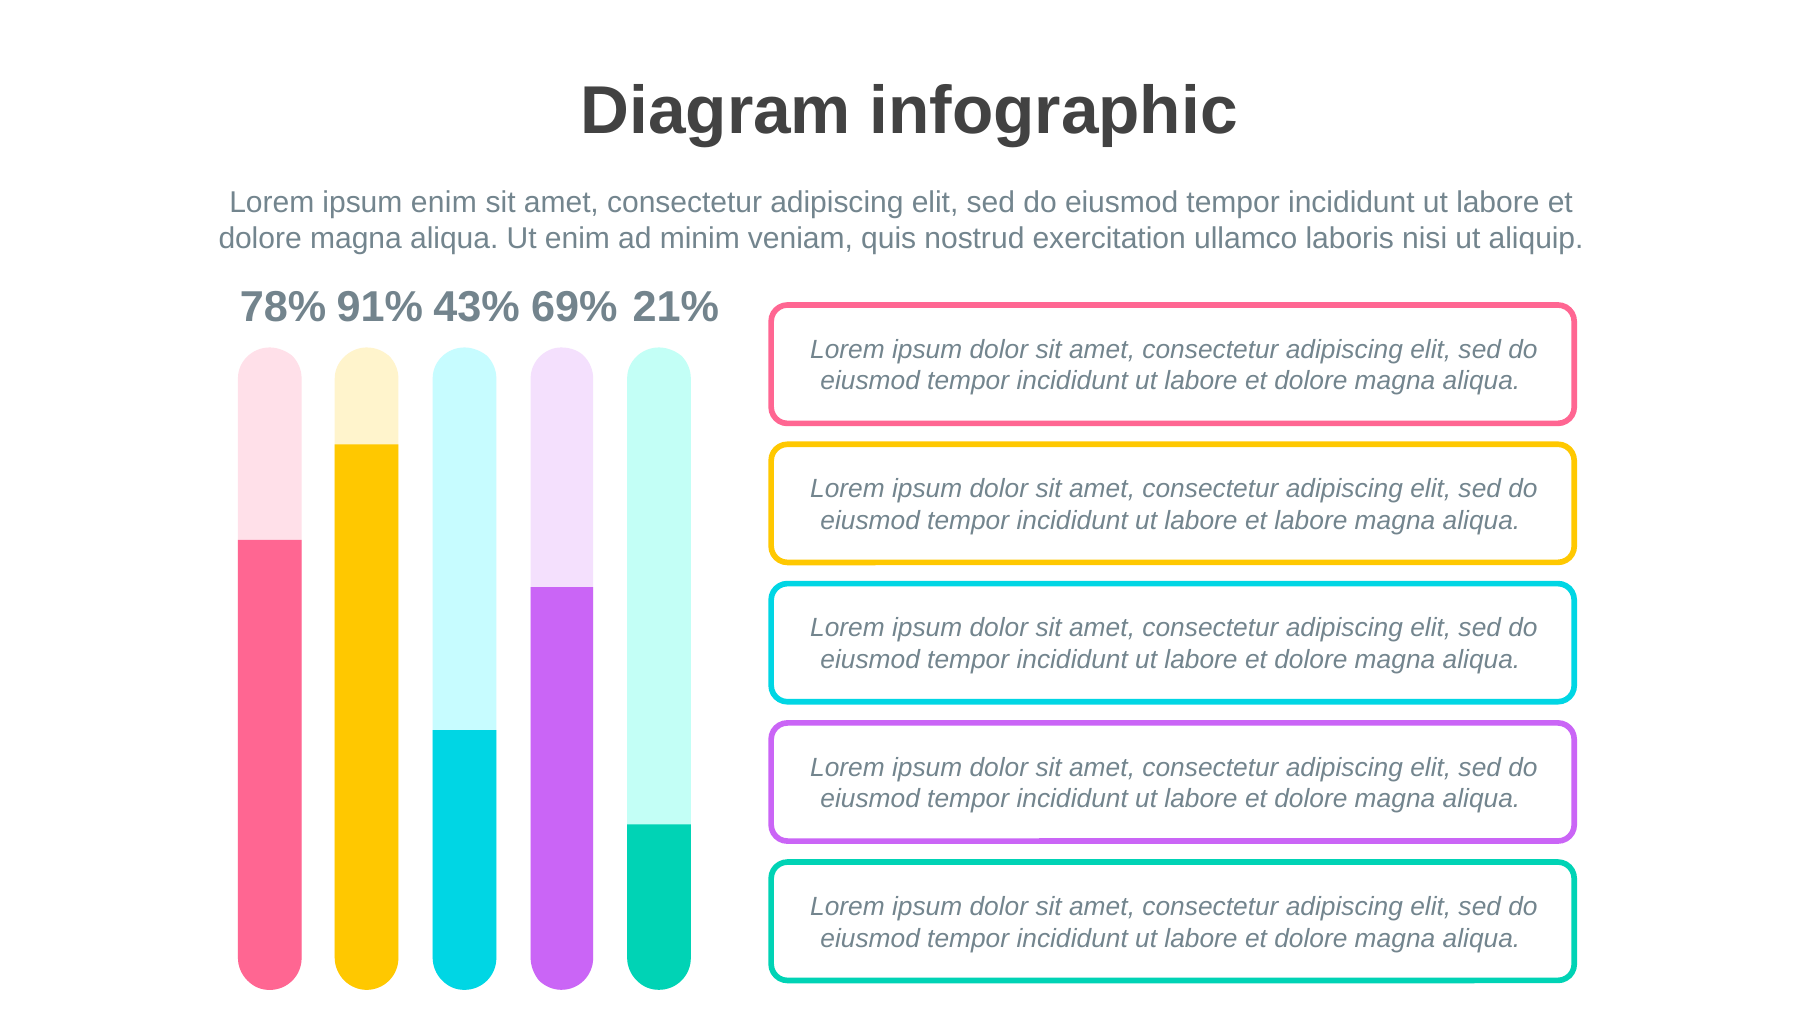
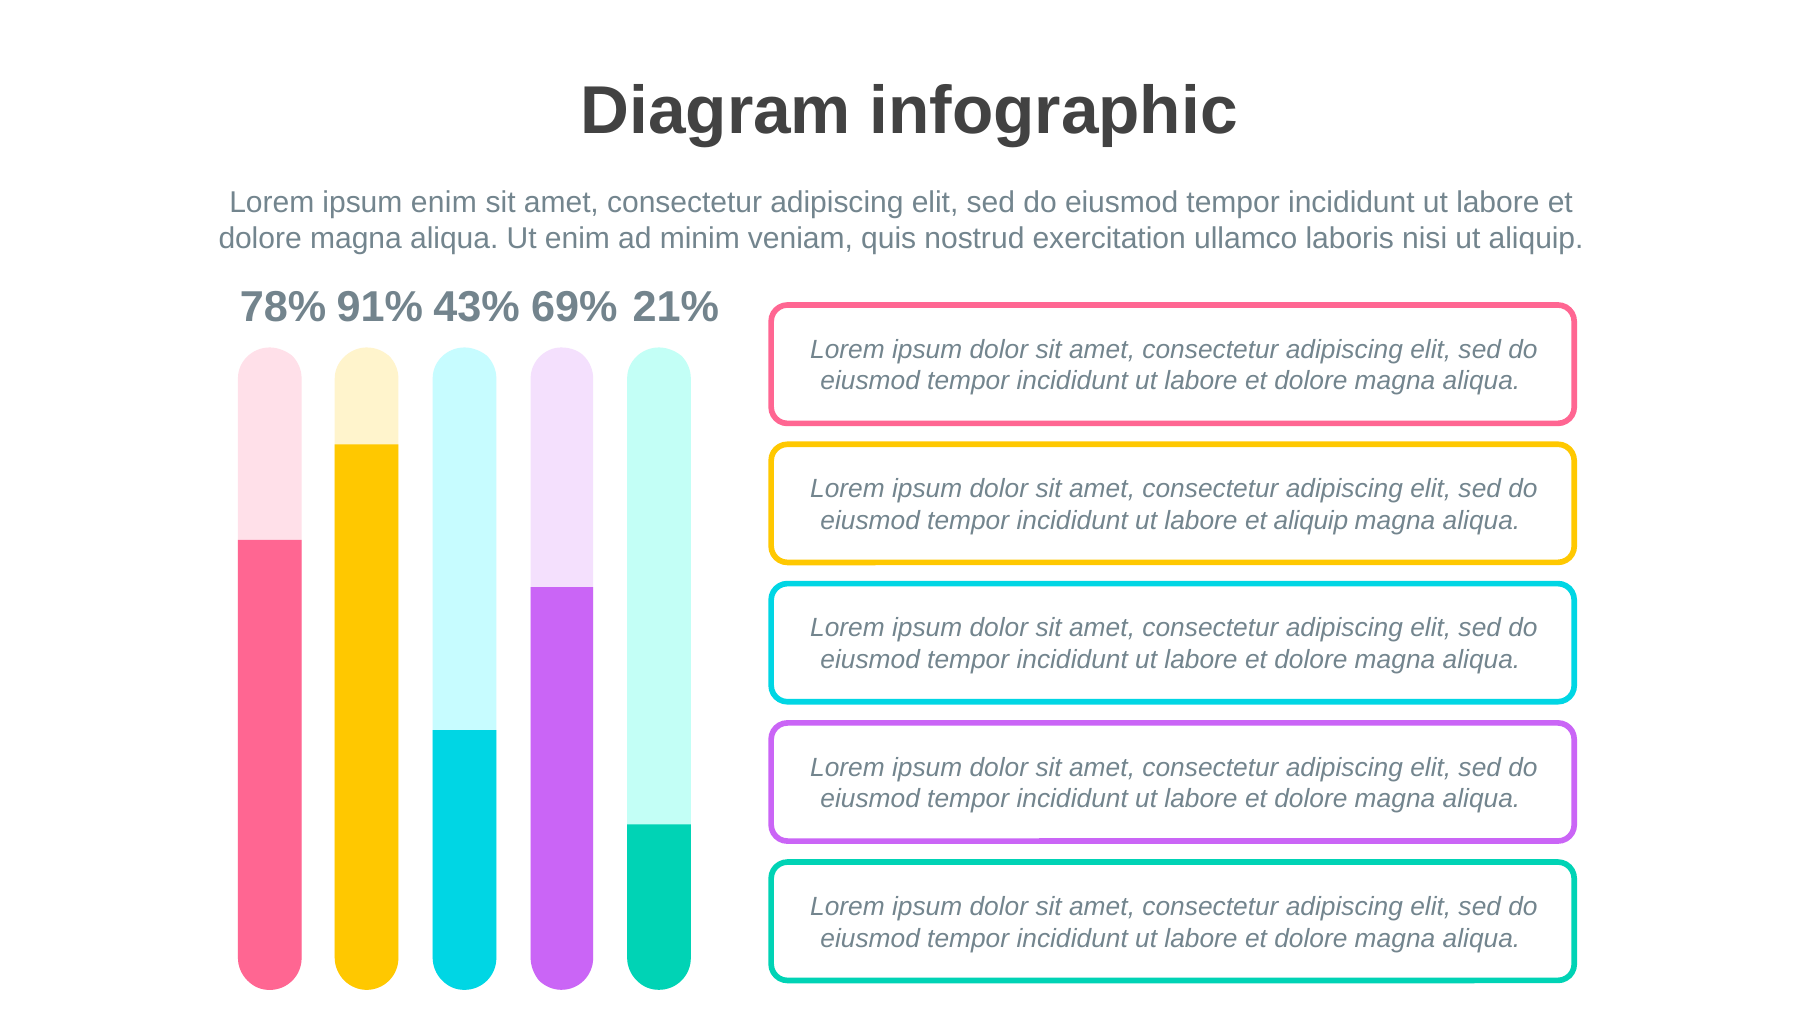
et labore: labore -> aliquip
